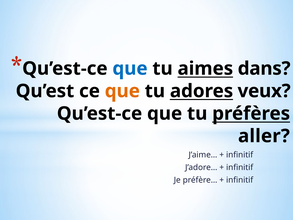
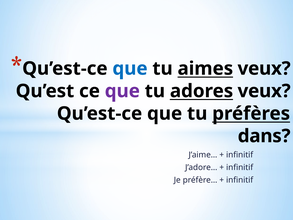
aimes dans: dans -> veux
que at (122, 91) colour: orange -> purple
aller: aller -> dans
